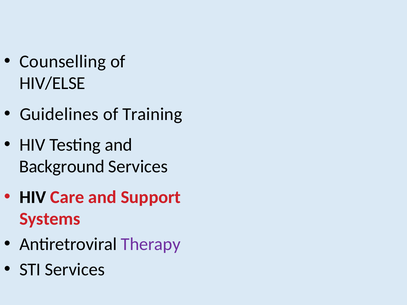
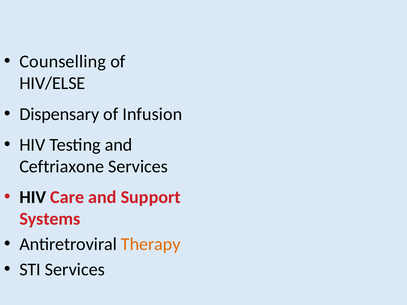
Guidelines: Guidelines -> Dispensary
Training: Training -> Infusion
Background: Background -> Ceftriaxone
Therapy colour: purple -> orange
